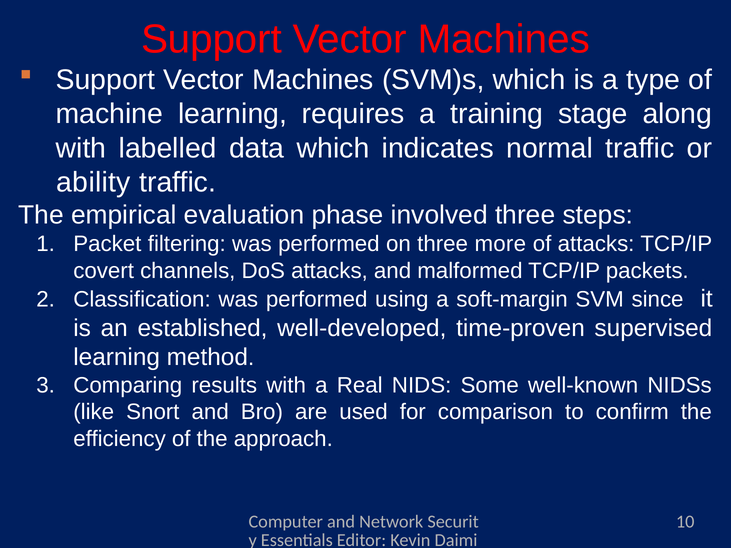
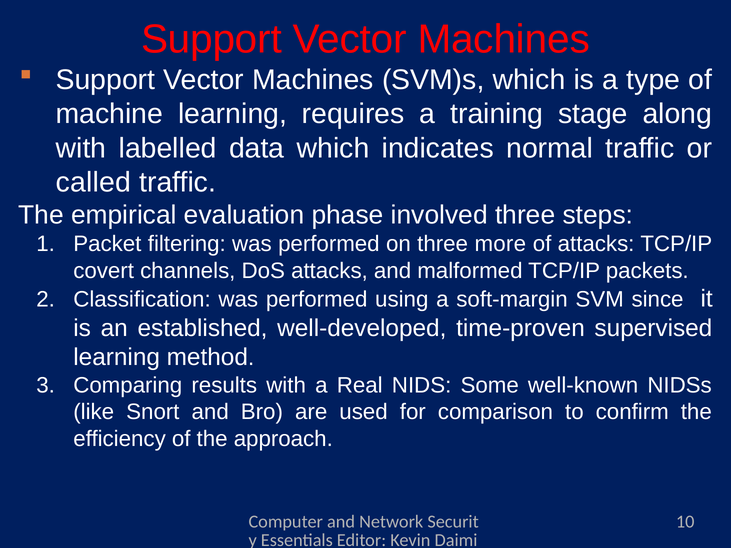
ability: ability -> called
